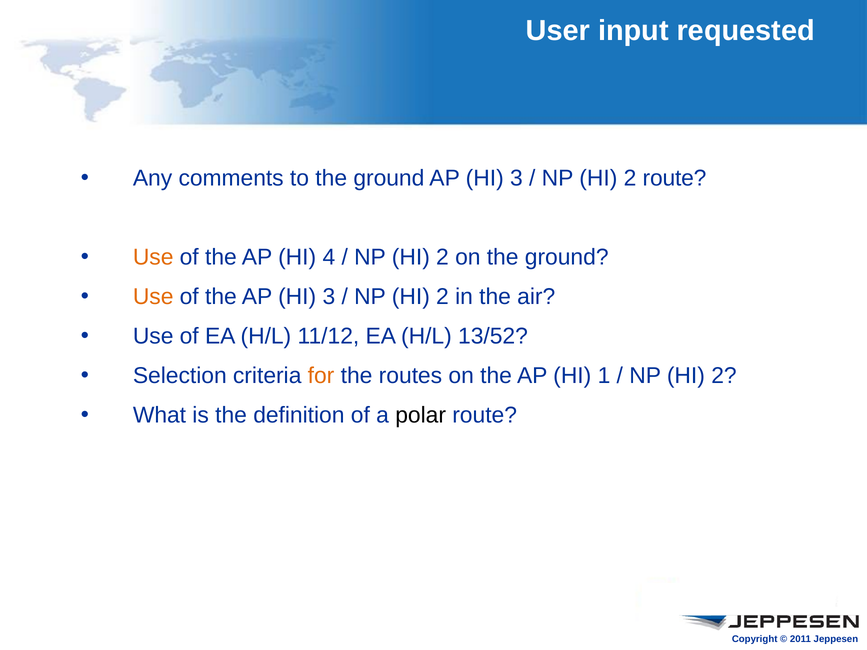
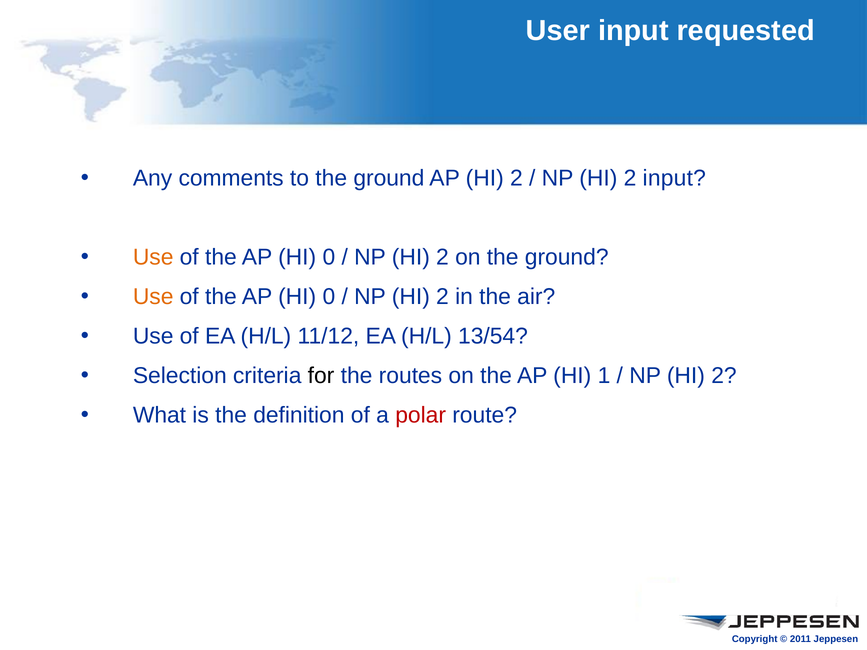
3 at (516, 179): 3 -> 2
2 route: route -> input
4 at (329, 258): 4 -> 0
3 at (329, 297): 3 -> 0
13/52: 13/52 -> 13/54
for colour: orange -> black
polar colour: black -> red
